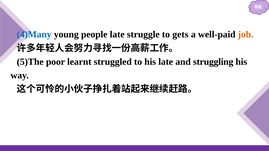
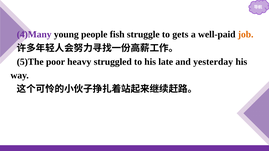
4)Many colour: blue -> purple
people late: late -> fish
learnt: learnt -> heavy
struggling: struggling -> yesterday
